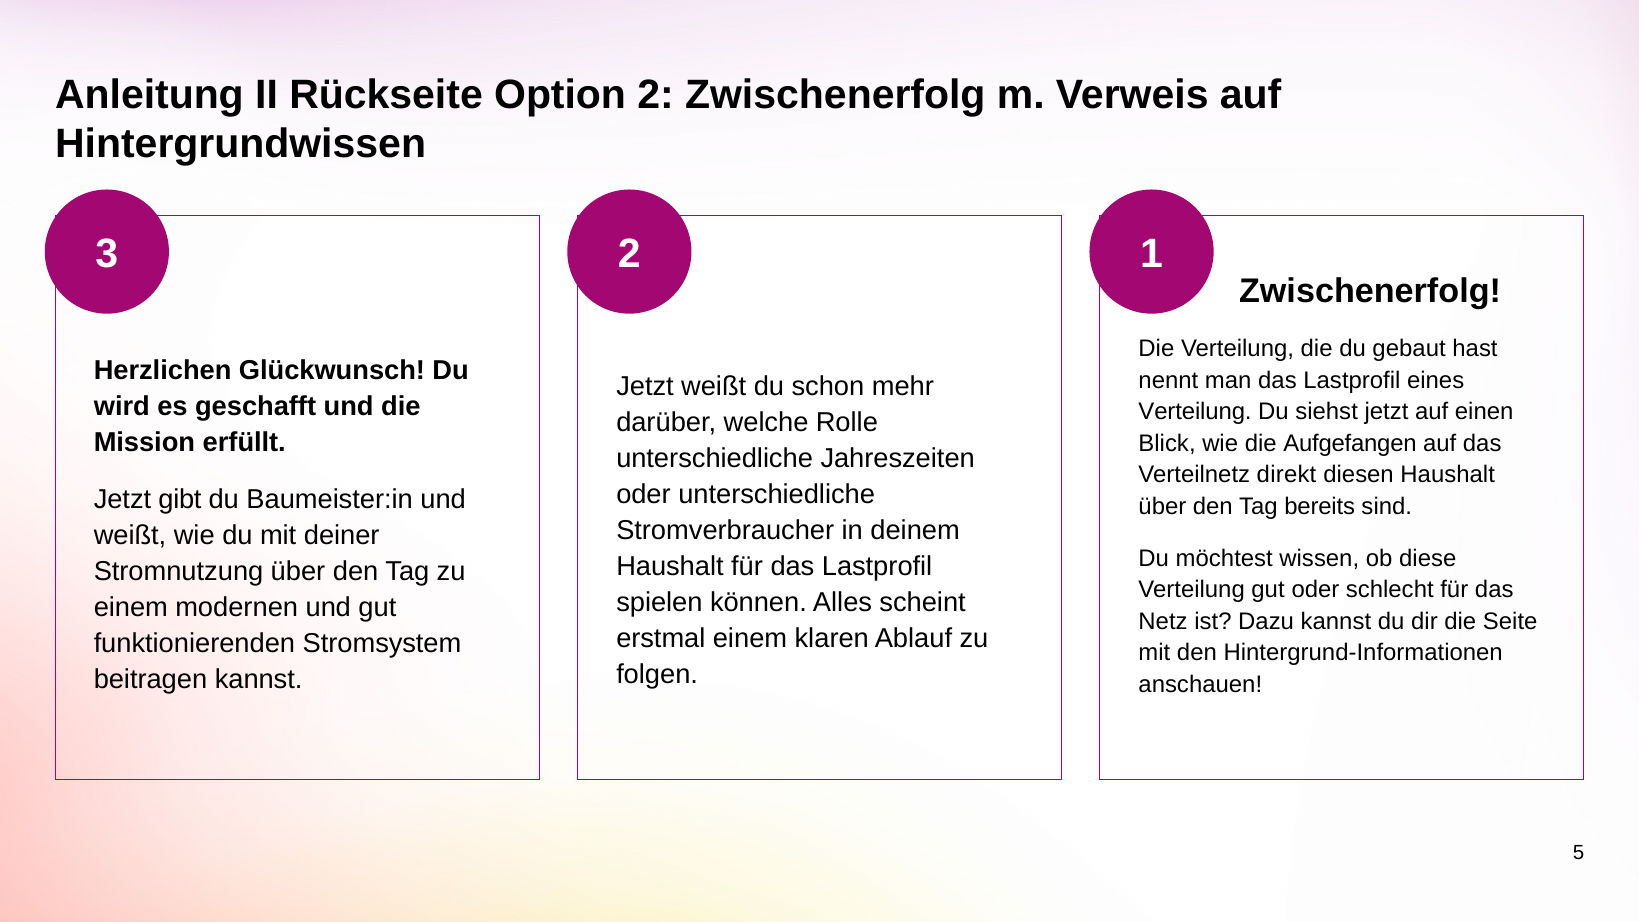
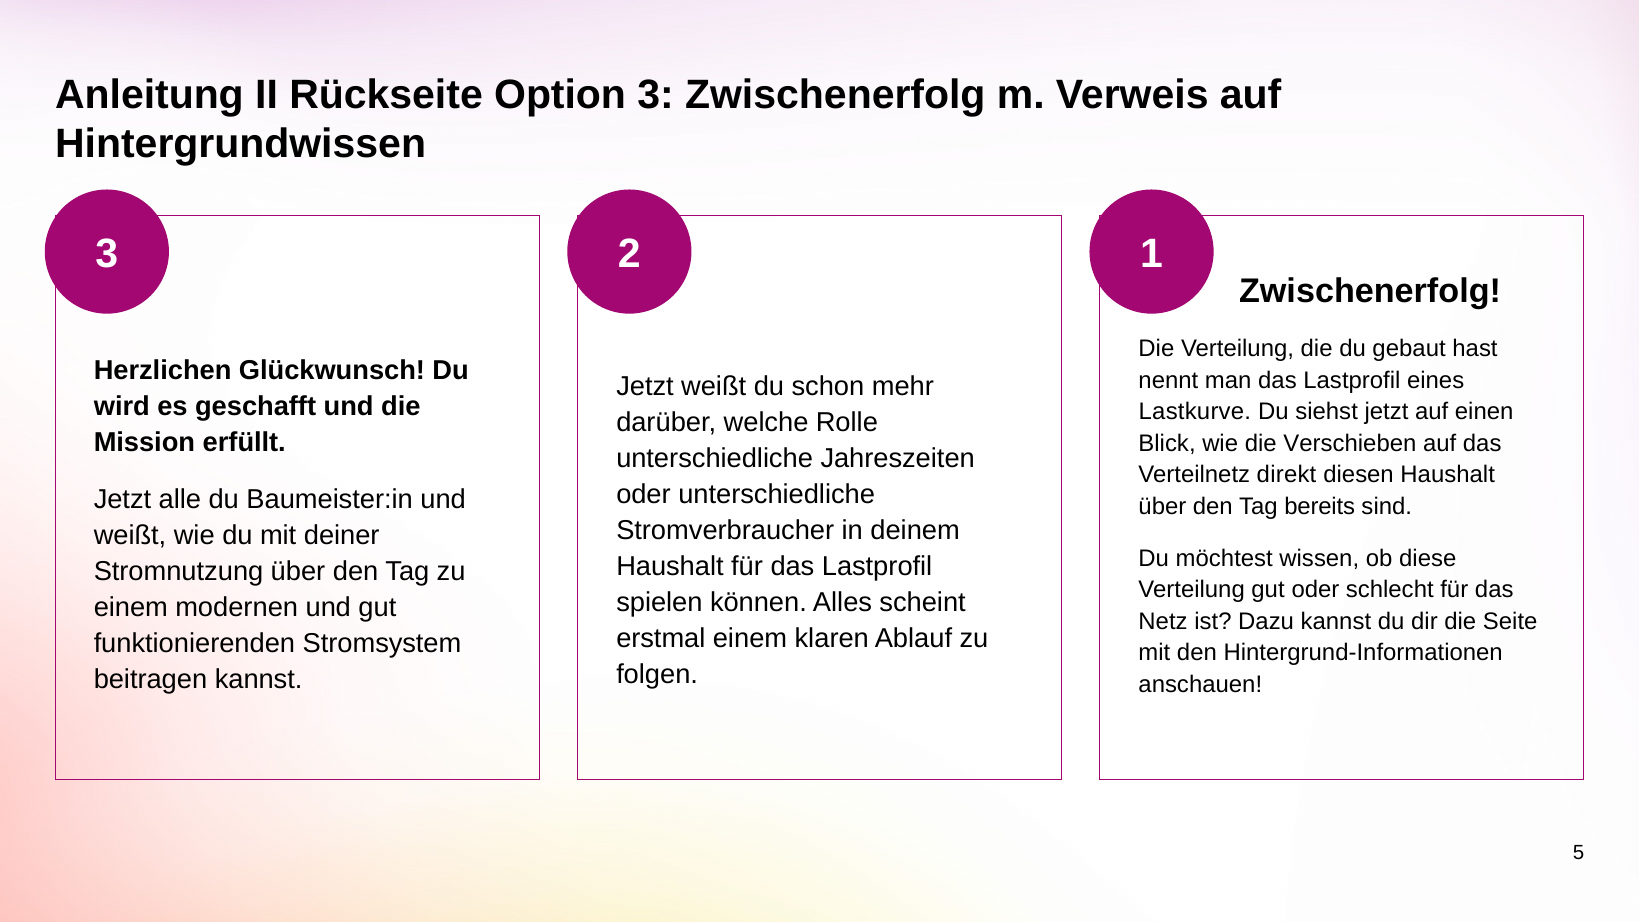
Option 2: 2 -> 3
Verteilung at (1195, 412): Verteilung -> Lastkurve
Aufgefangen: Aufgefangen -> Verschieben
gibt: gibt -> alle
